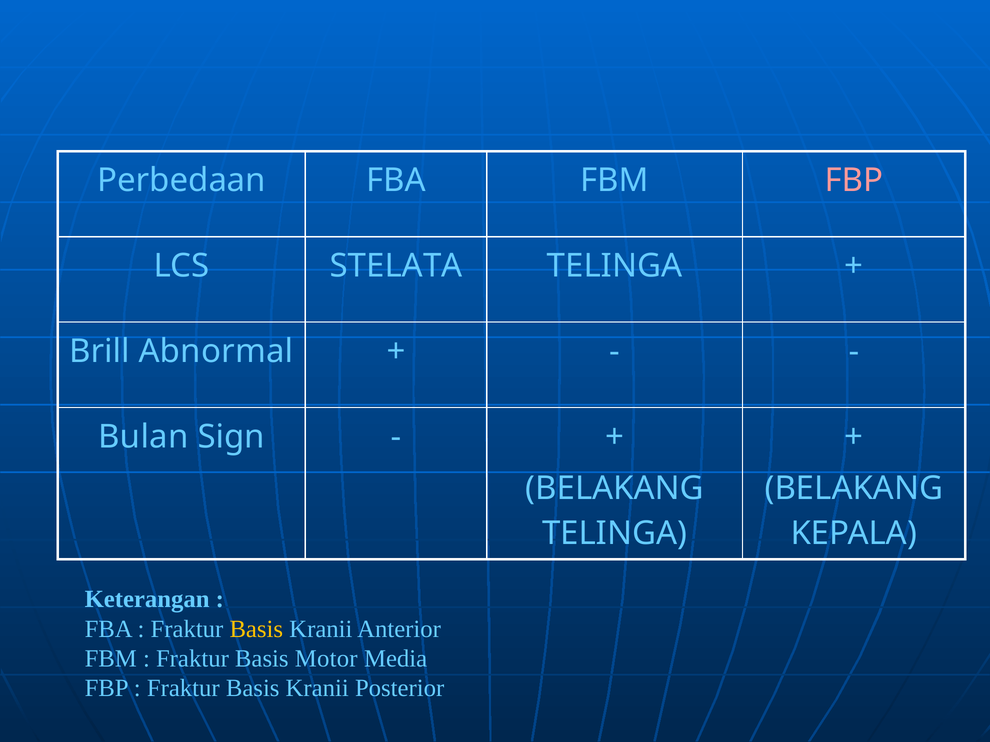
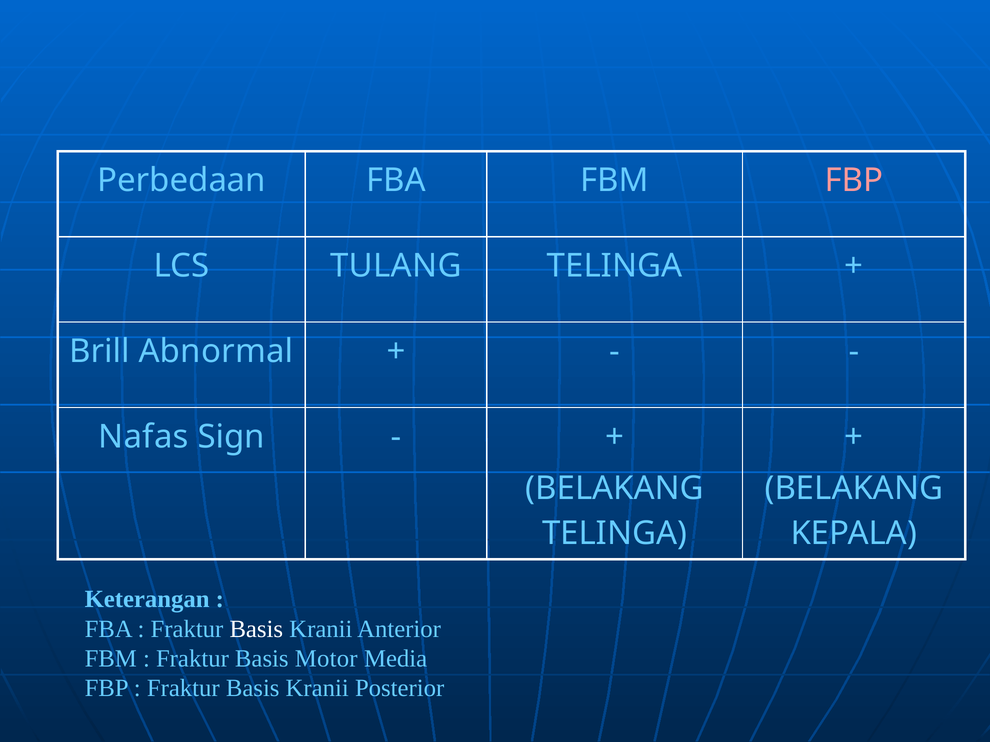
STELATA: STELATA -> TULANG
Bulan: Bulan -> Nafas
Basis at (256, 629) colour: yellow -> white
